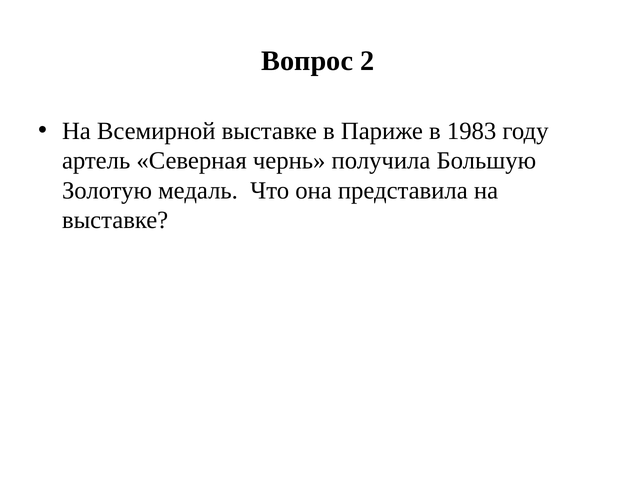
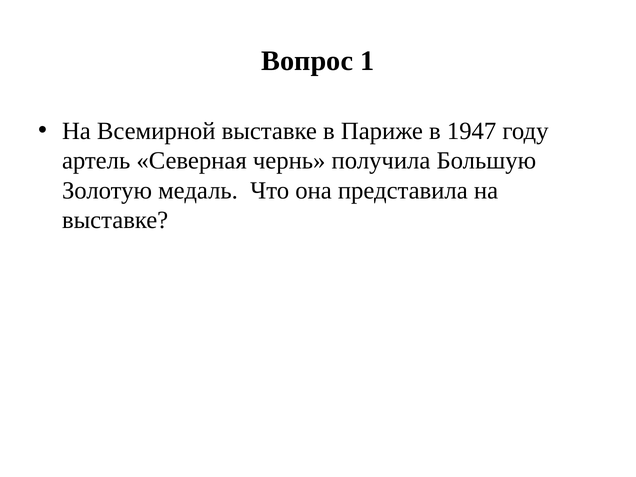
2: 2 -> 1
1983: 1983 -> 1947
